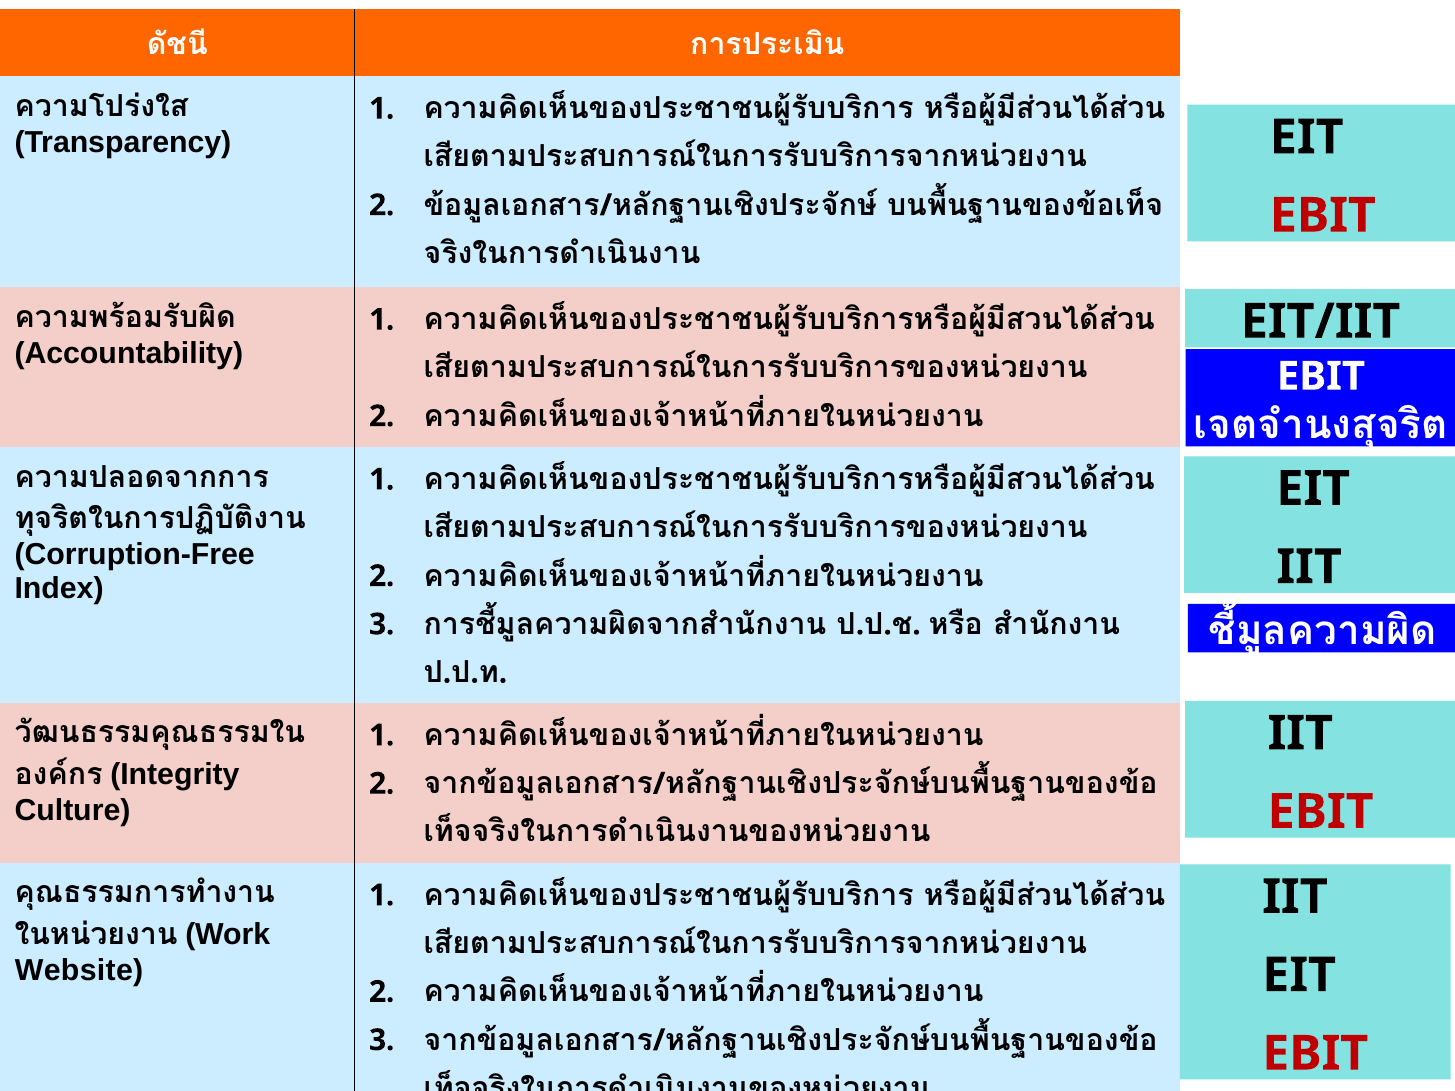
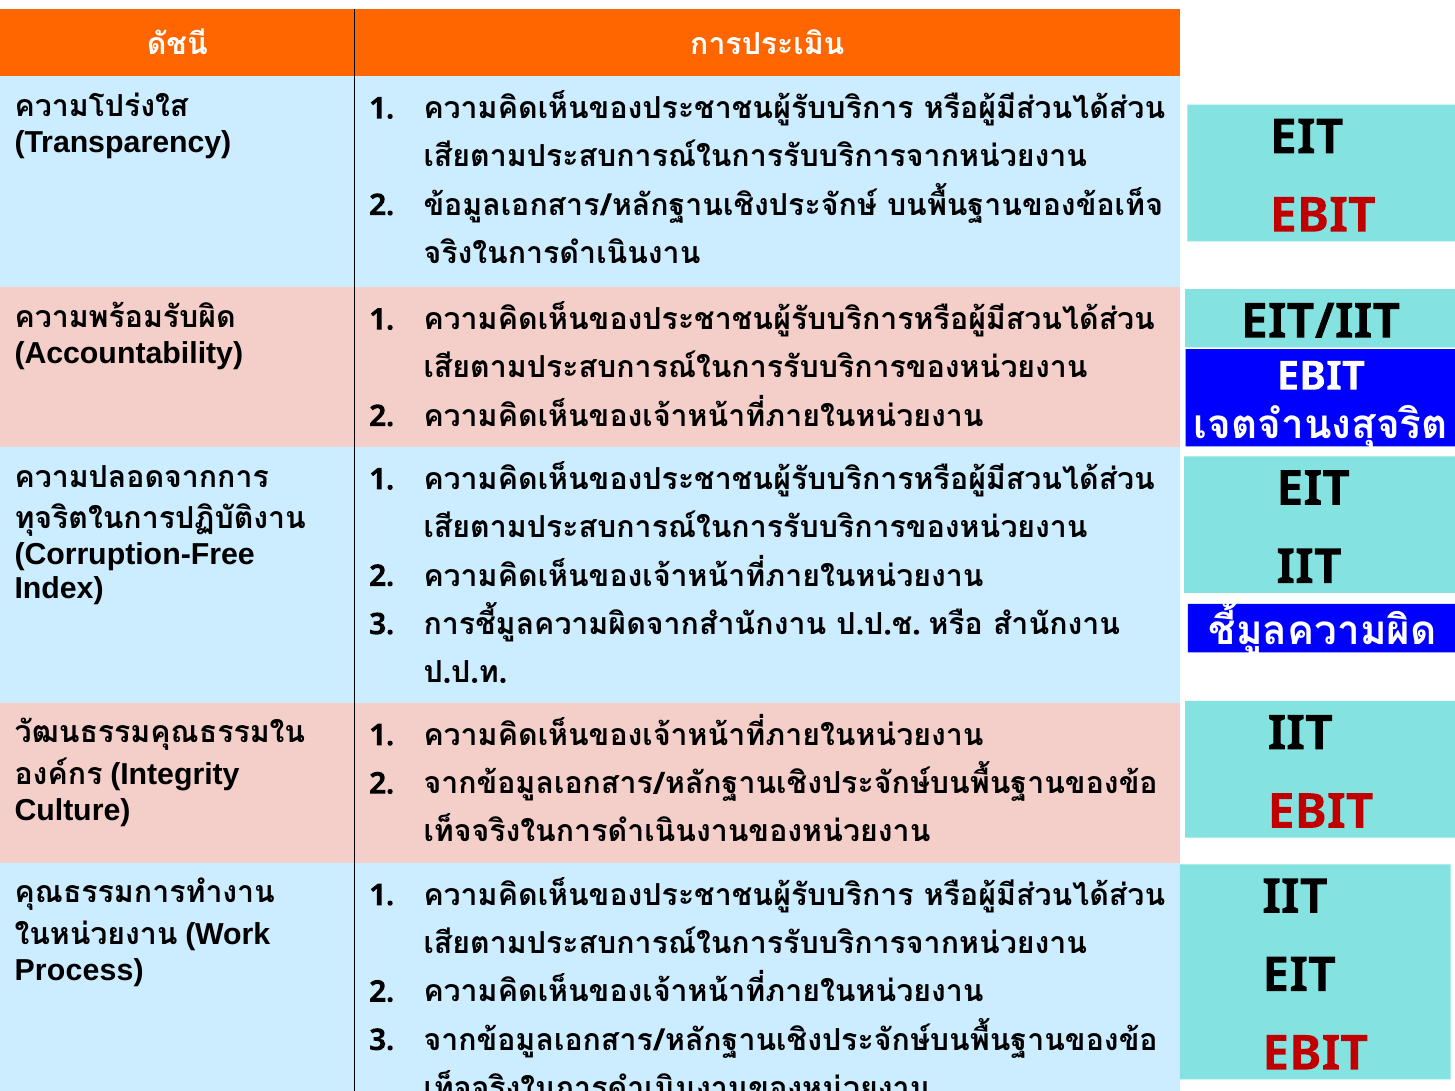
Website: Website -> Process
